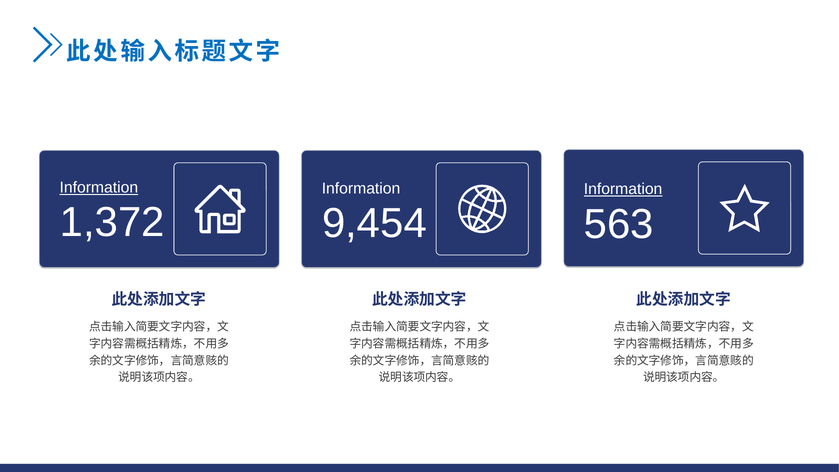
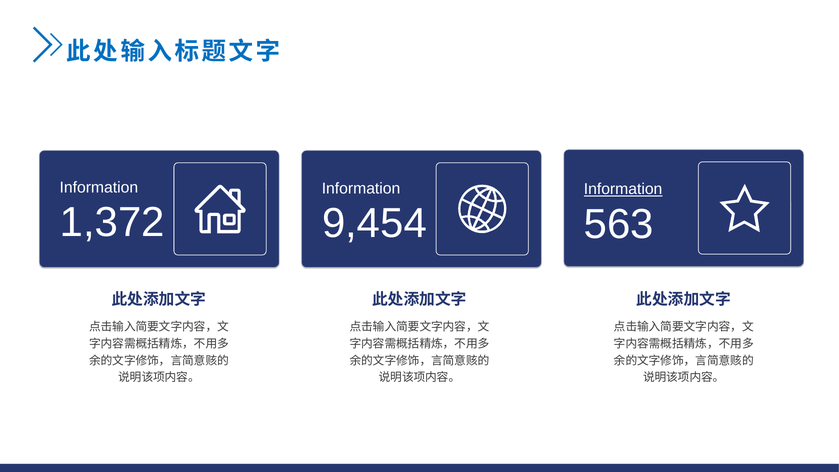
Information at (99, 188) underline: present -> none
